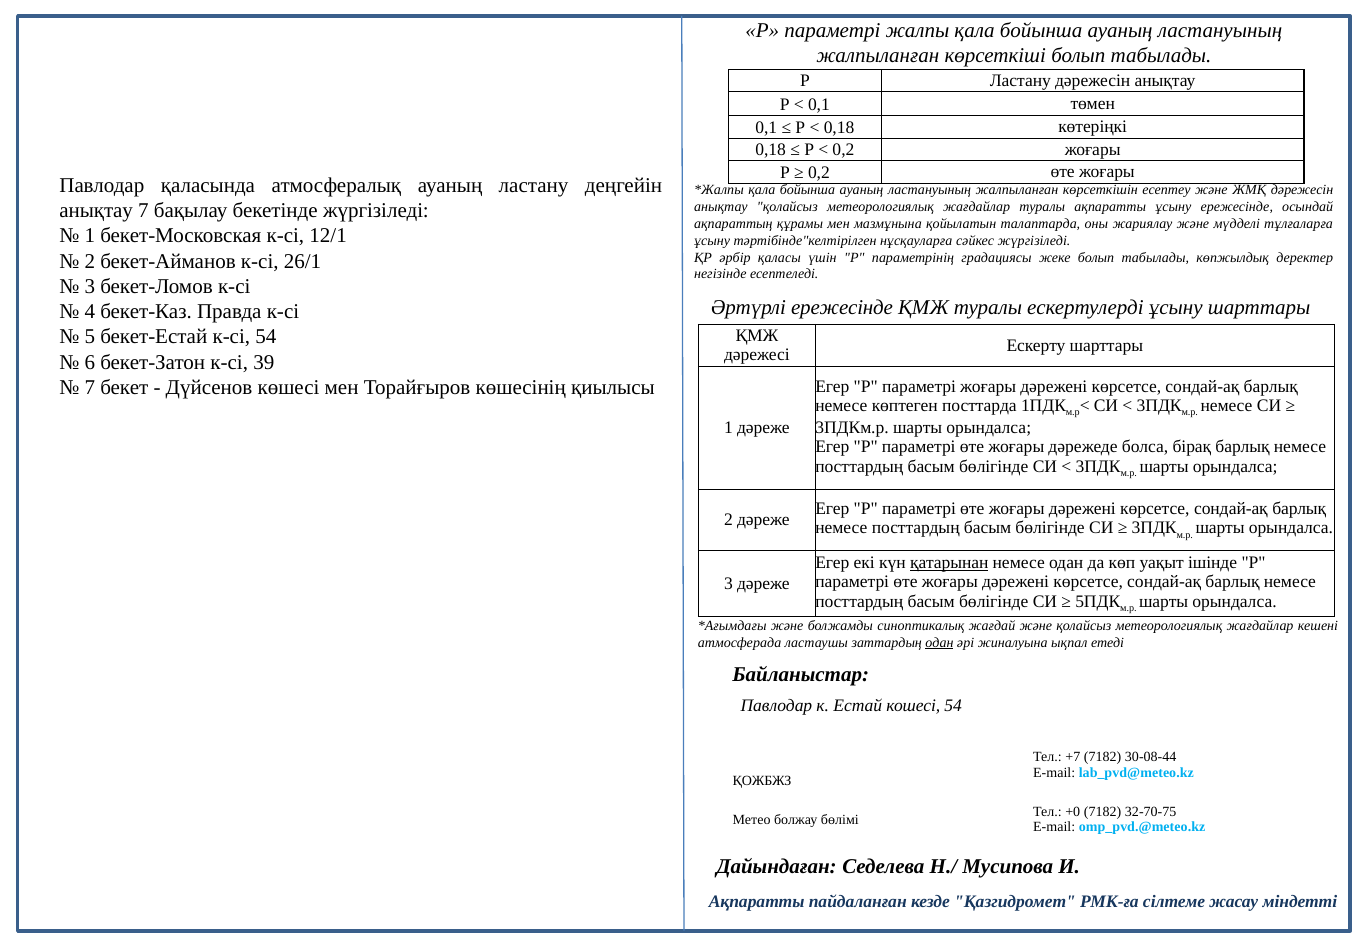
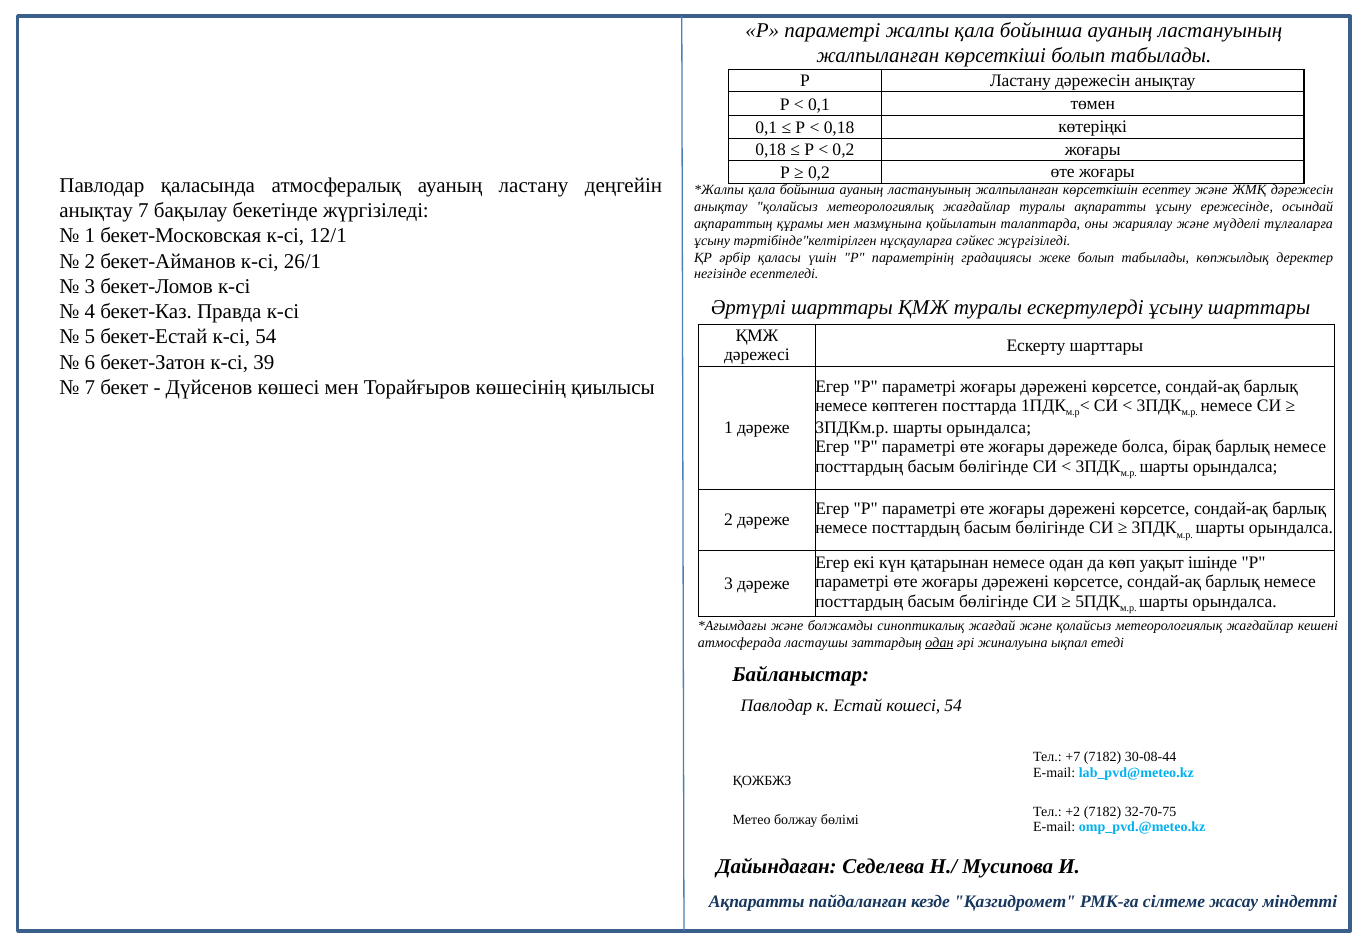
Әртүрлі ережесінде: ережесінде -> шарттары
қатарынан underline: present -> none
+0: +0 -> +2
